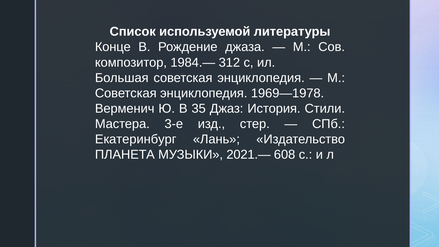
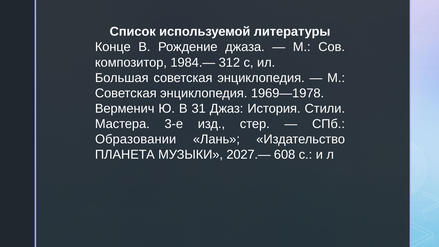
35: 35 -> 31
Екатеринбург: Екатеринбург -> Образовании
2021.—: 2021.— -> 2027.—
